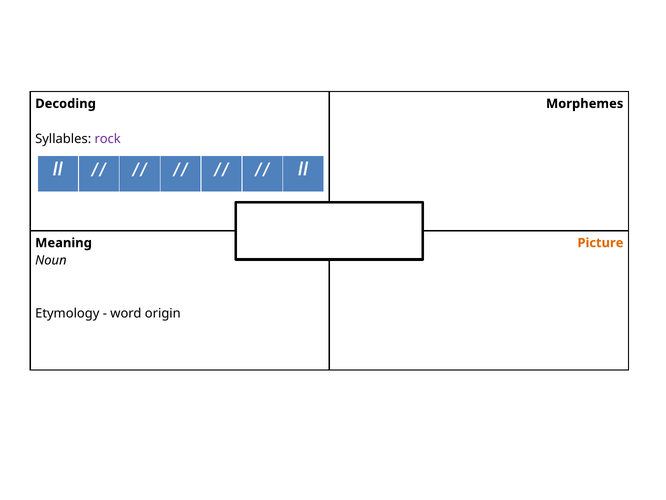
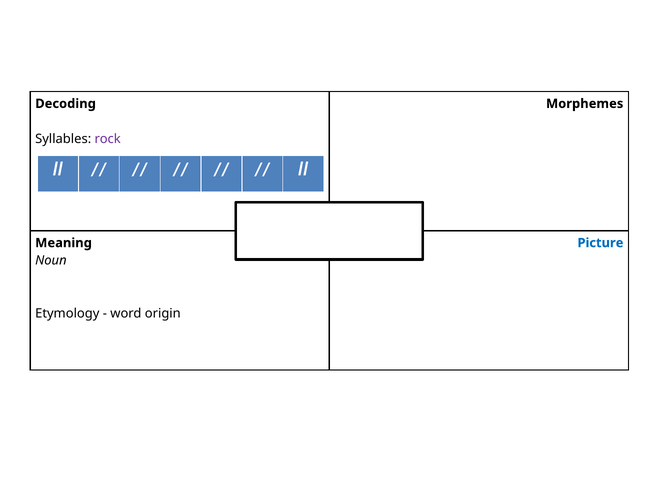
Picture colour: orange -> blue
